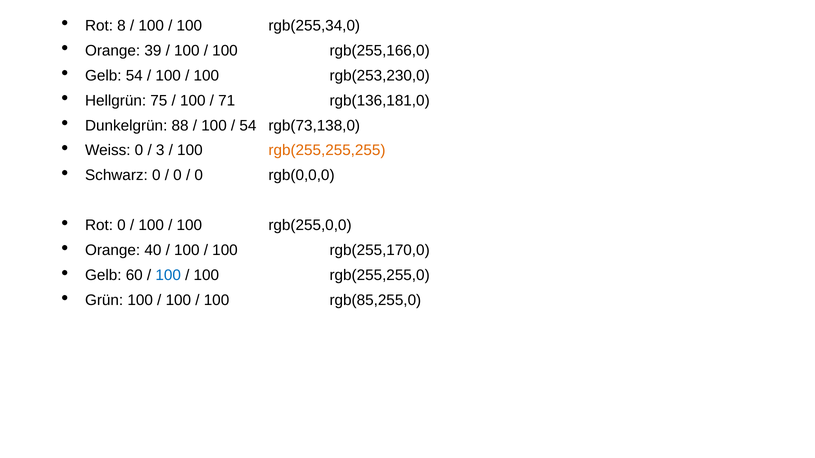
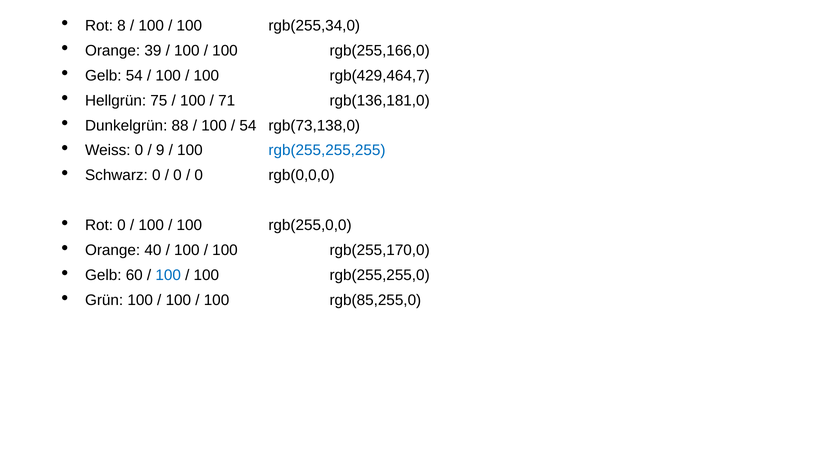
rgb(253,230,0: rgb(253,230,0 -> rgb(429,464,7
3: 3 -> 9
rgb(255,255,255 colour: orange -> blue
